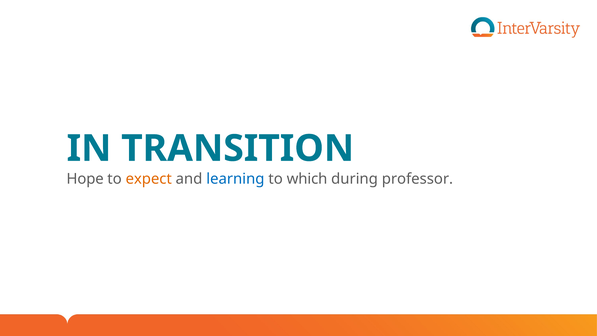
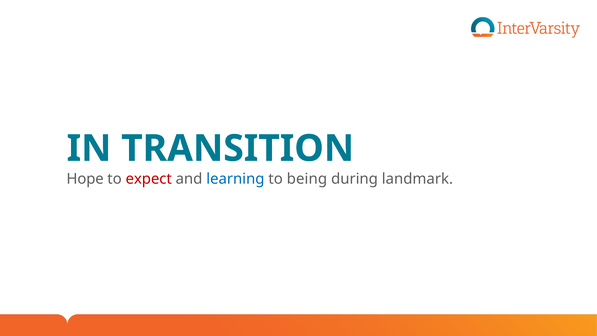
expect colour: orange -> red
which: which -> being
professor: professor -> landmark
